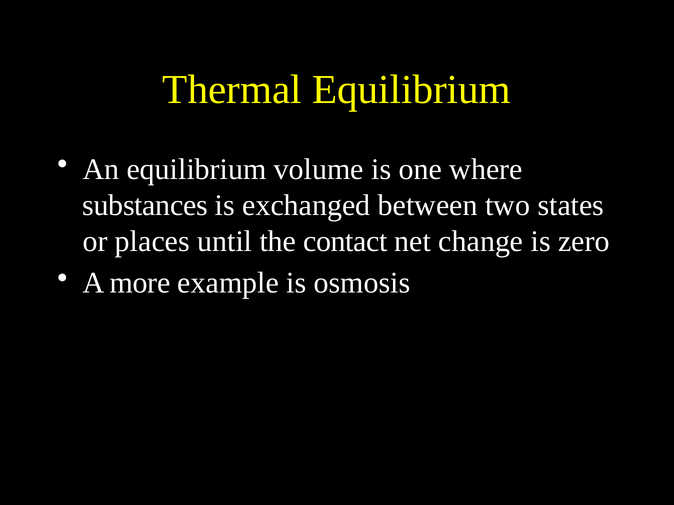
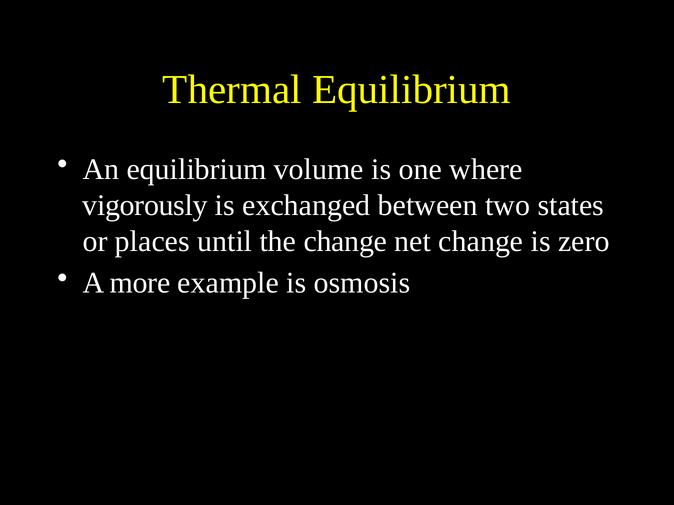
substances: substances -> vigorously
the contact: contact -> change
